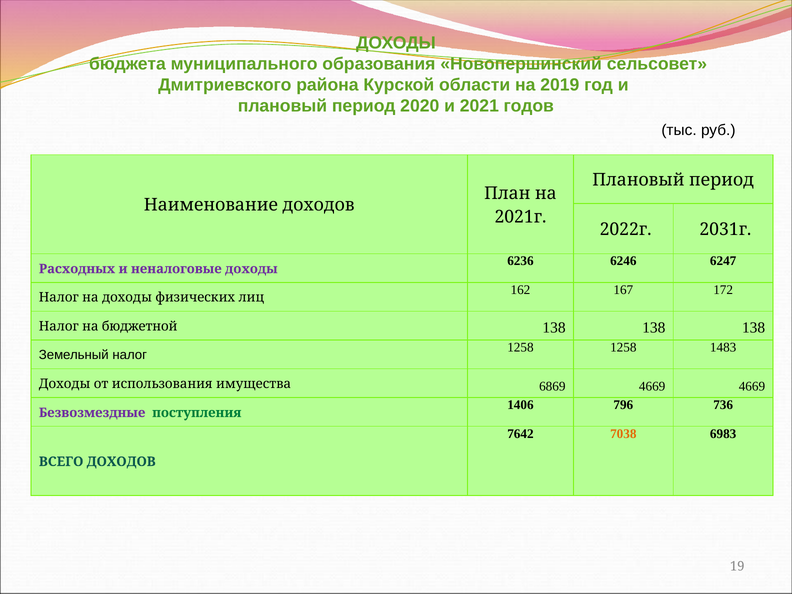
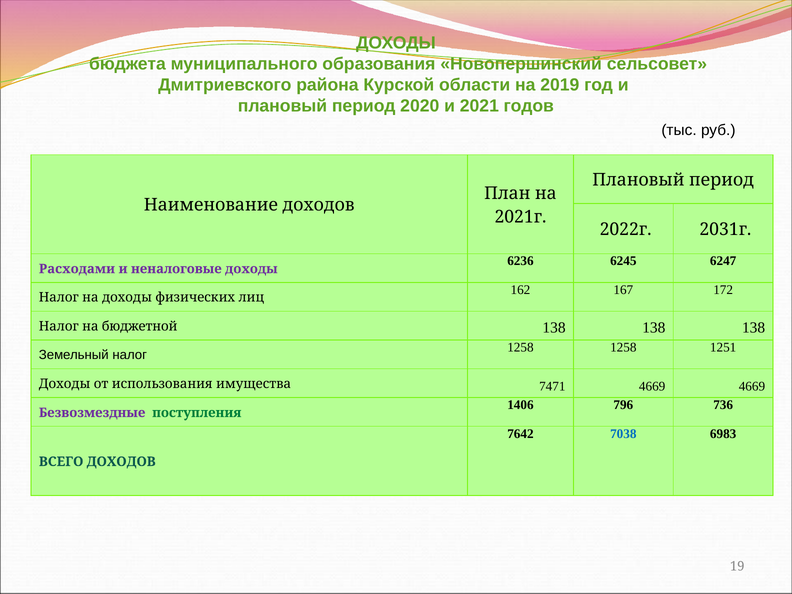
6246: 6246 -> 6245
Расходных: Расходных -> Расходами
1483: 1483 -> 1251
6869: 6869 -> 7471
7038 colour: orange -> blue
